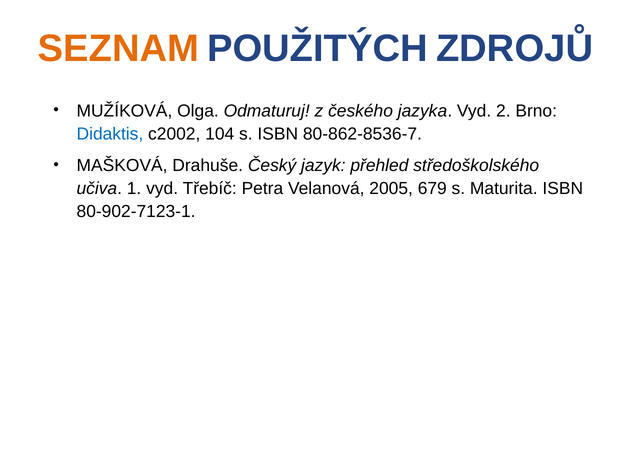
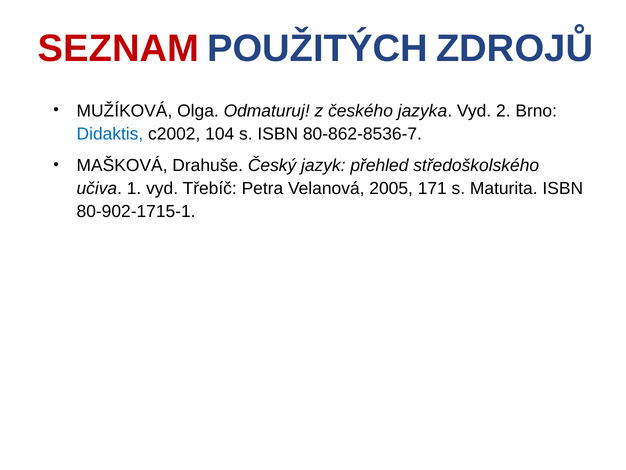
SEZNAM colour: orange -> red
679: 679 -> 171
80-902-7123-1: 80-902-7123-1 -> 80-902-1715-1
